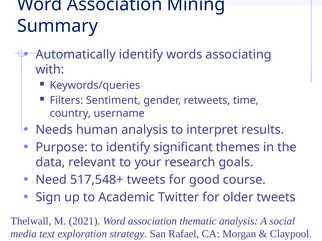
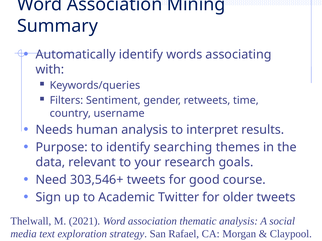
significant: significant -> searching
517,548+: 517,548+ -> 303,546+
